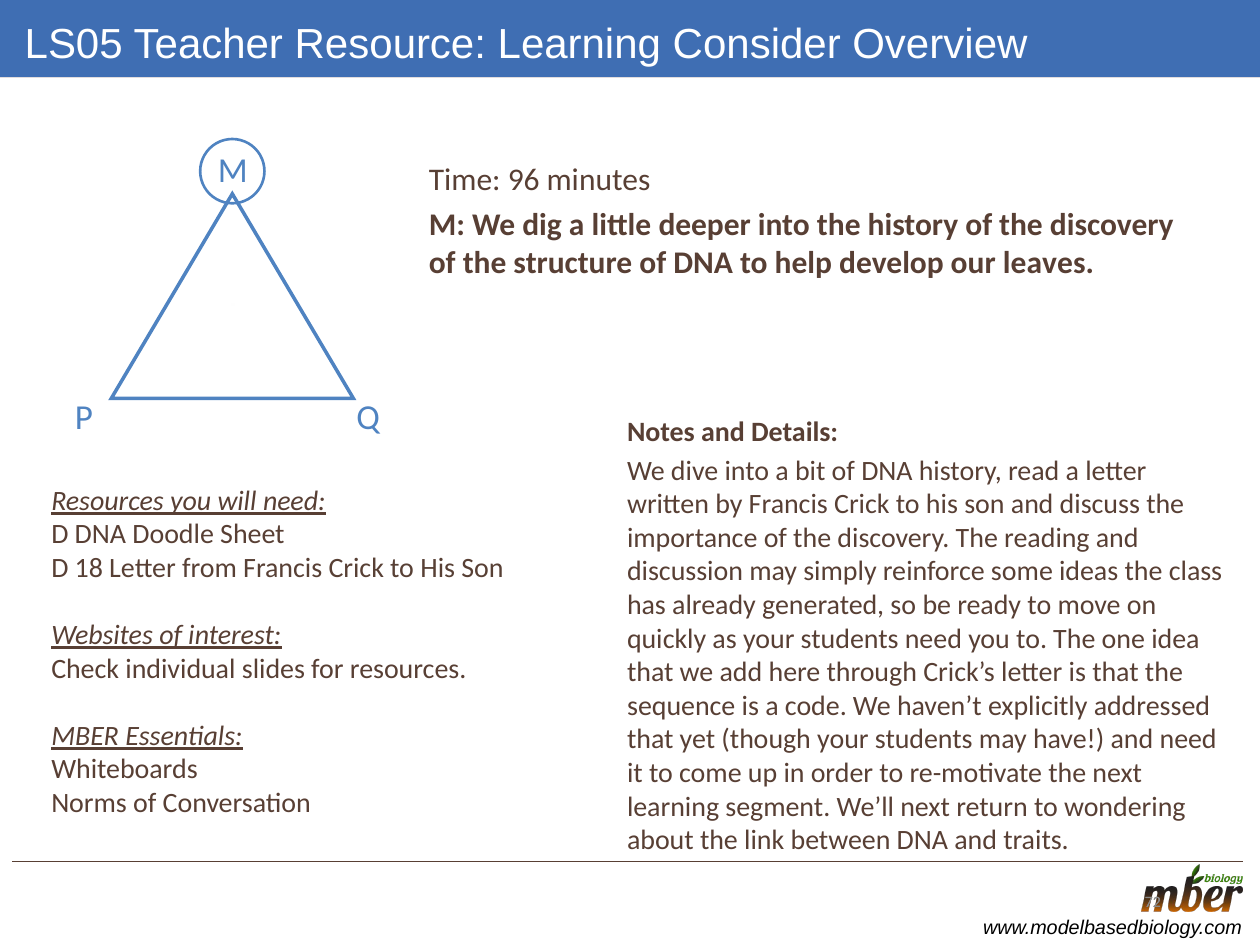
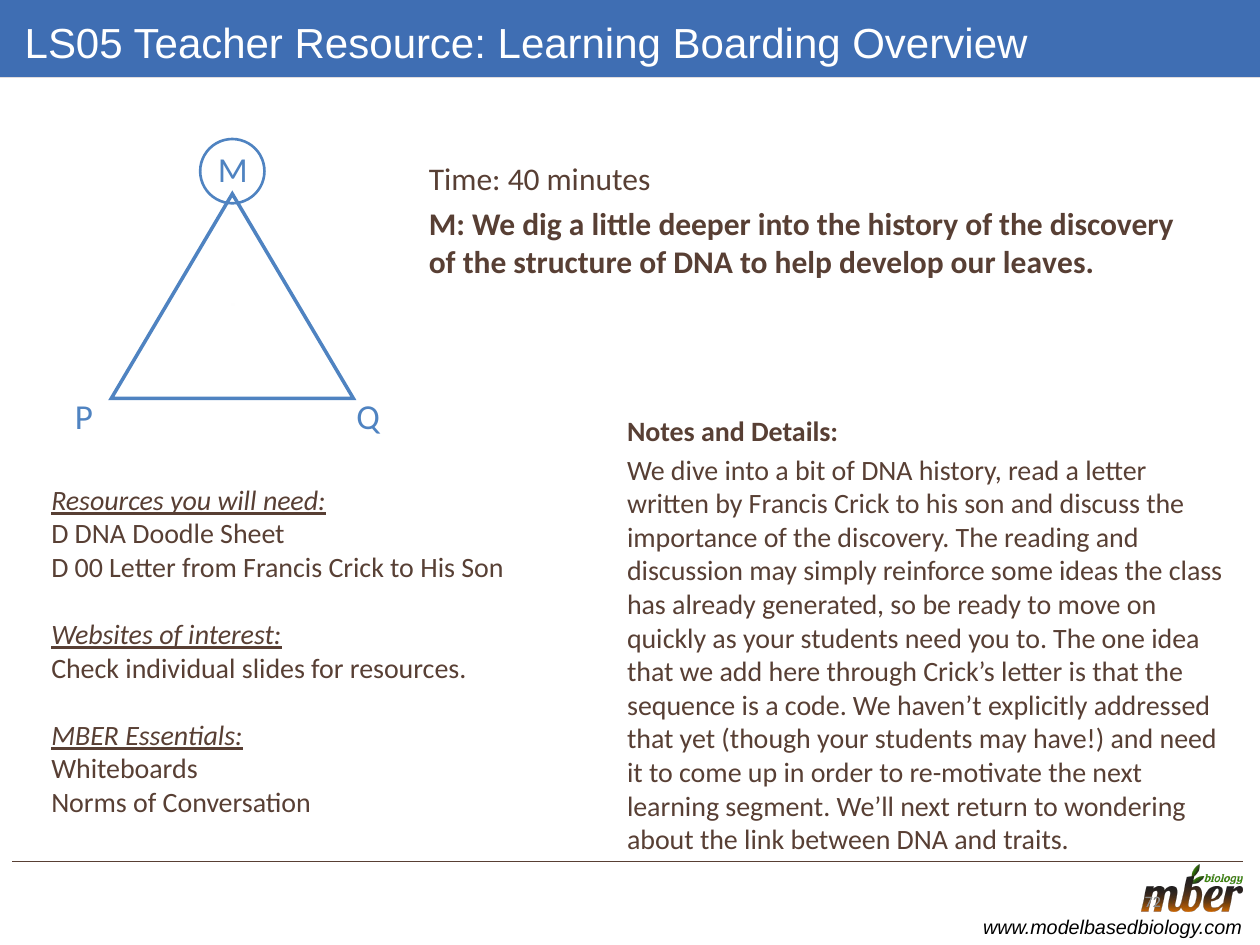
Consider: Consider -> Boarding
96: 96 -> 40
18: 18 -> 00
